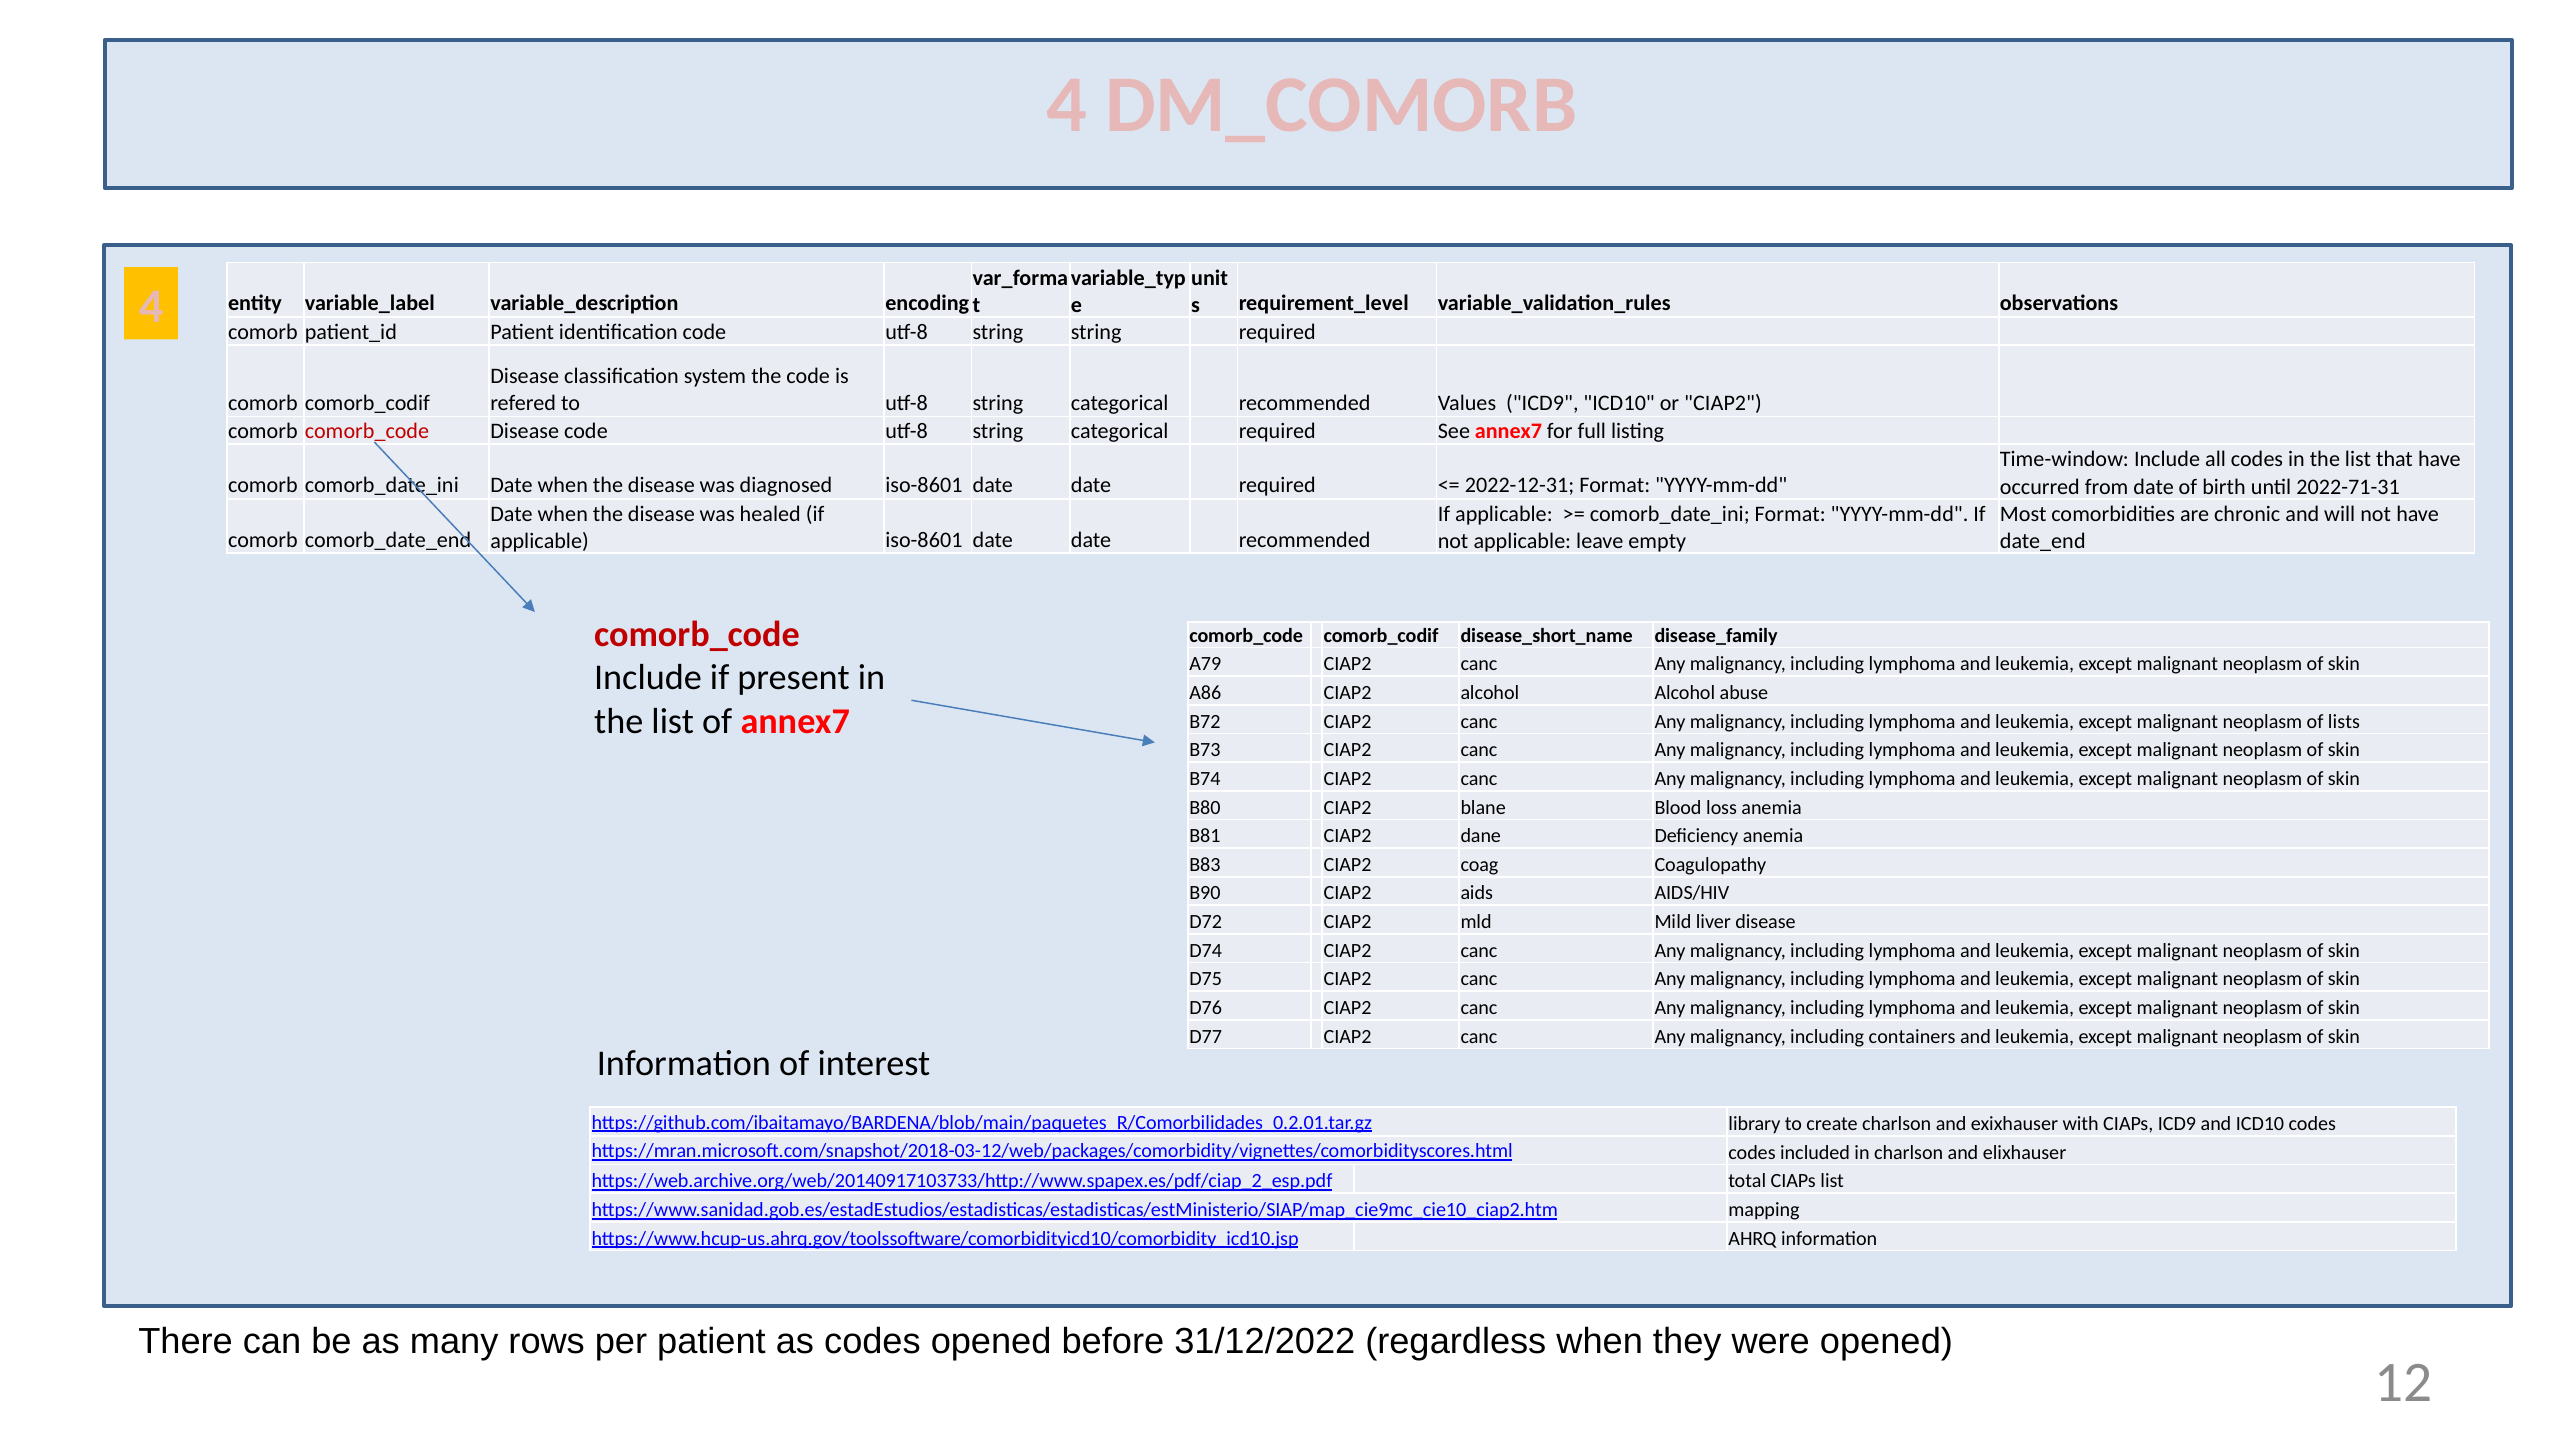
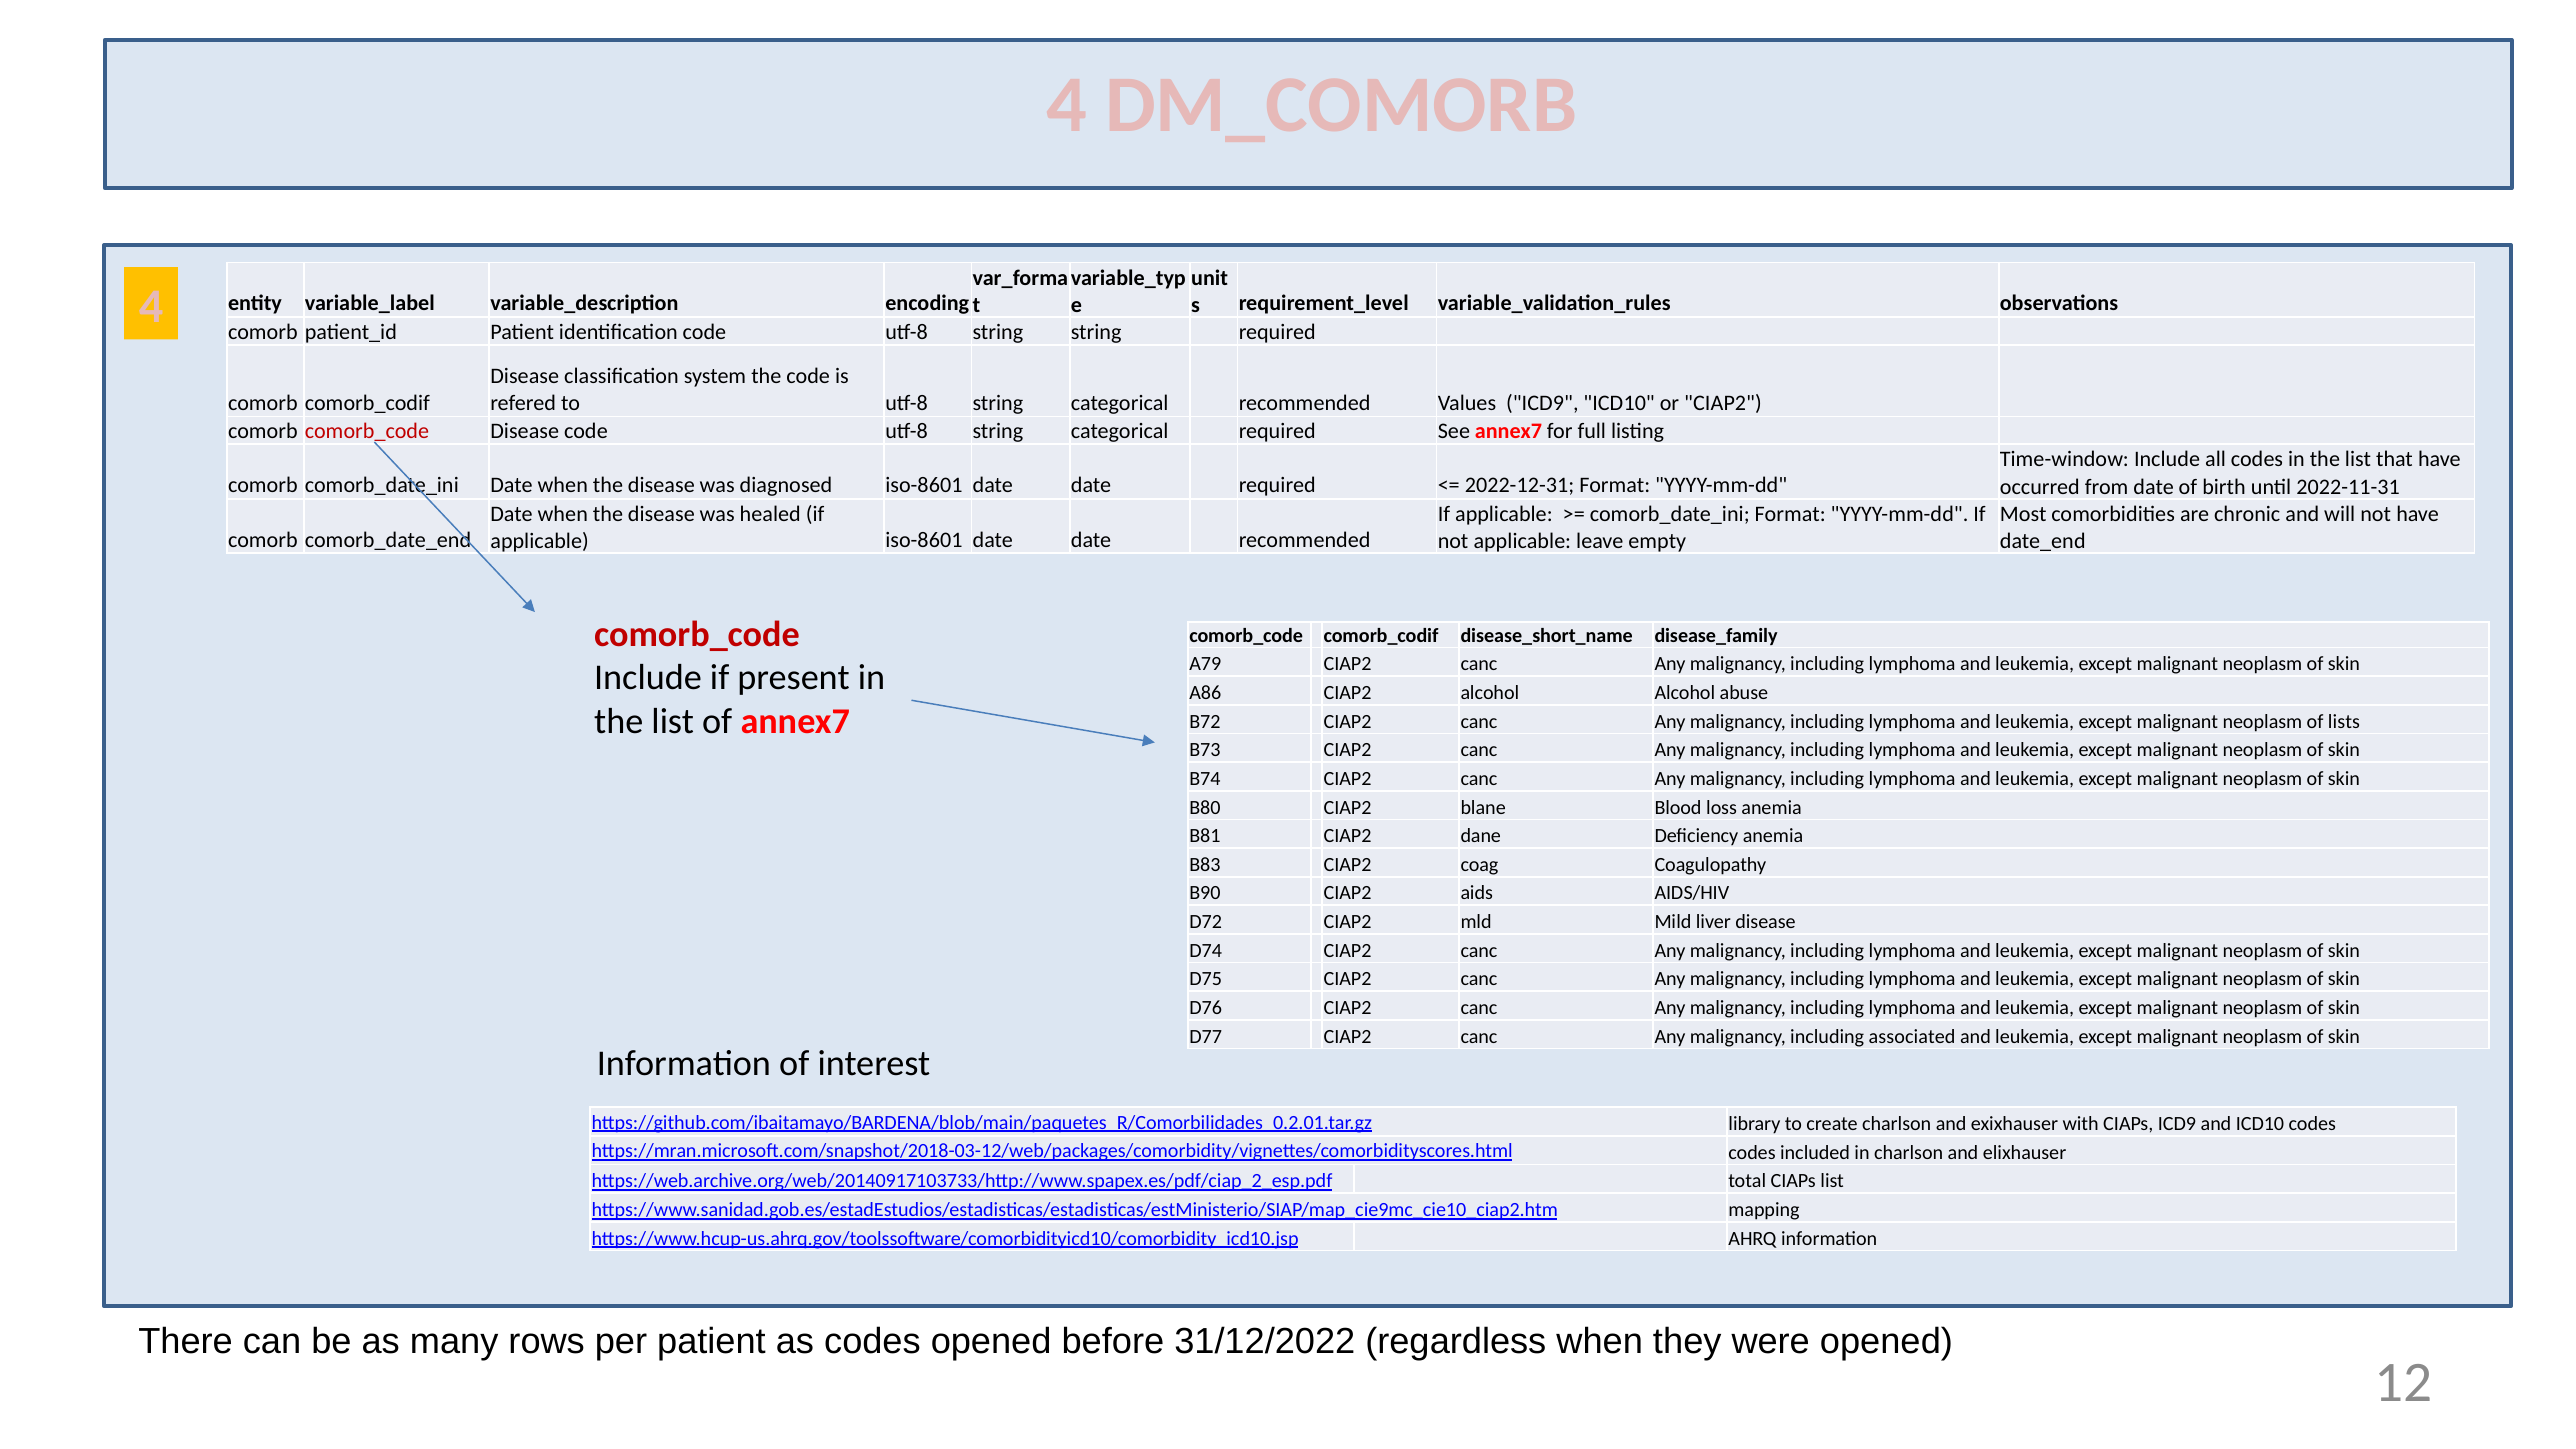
2022-71-31: 2022-71-31 -> 2022-11-31
containers: containers -> associated
